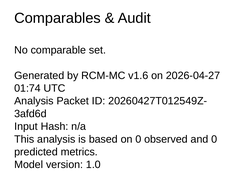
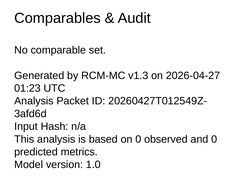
v1.6: v1.6 -> v1.3
01:74: 01:74 -> 01:23
